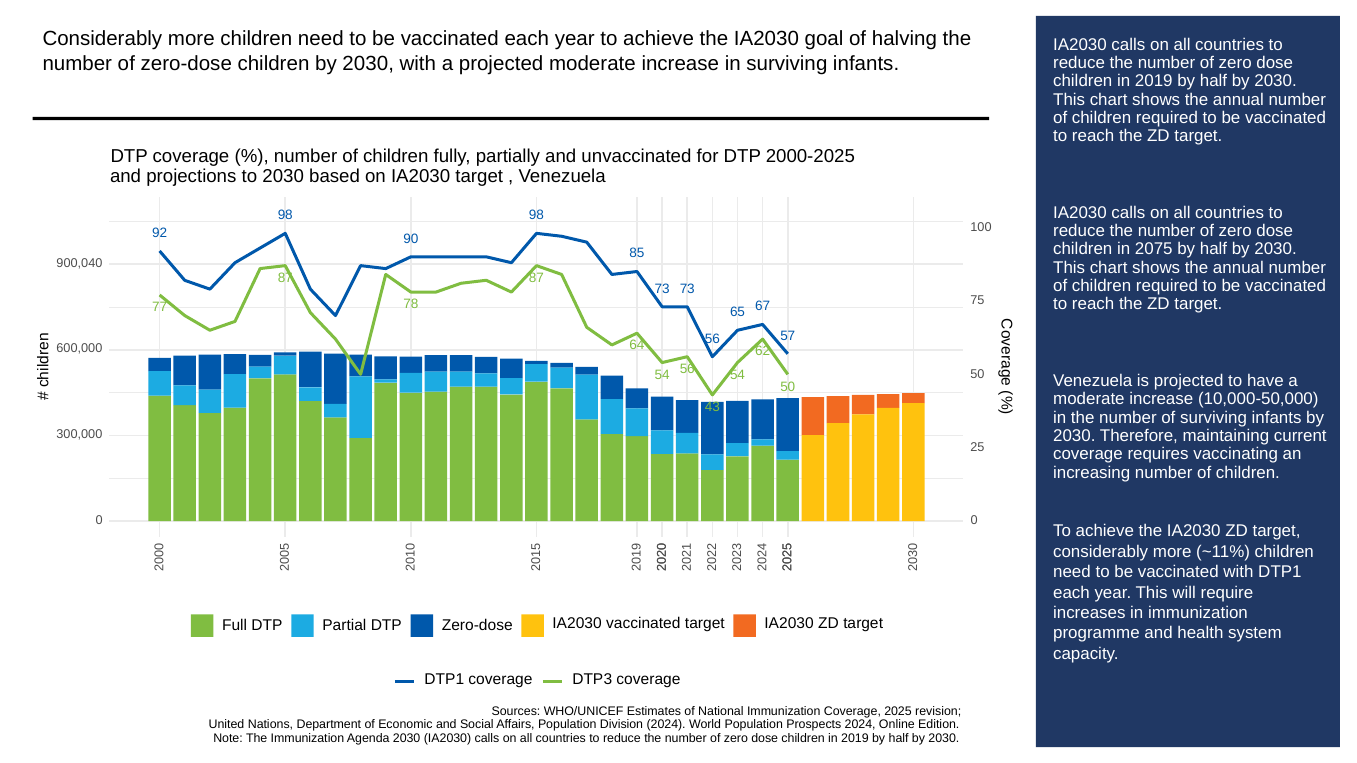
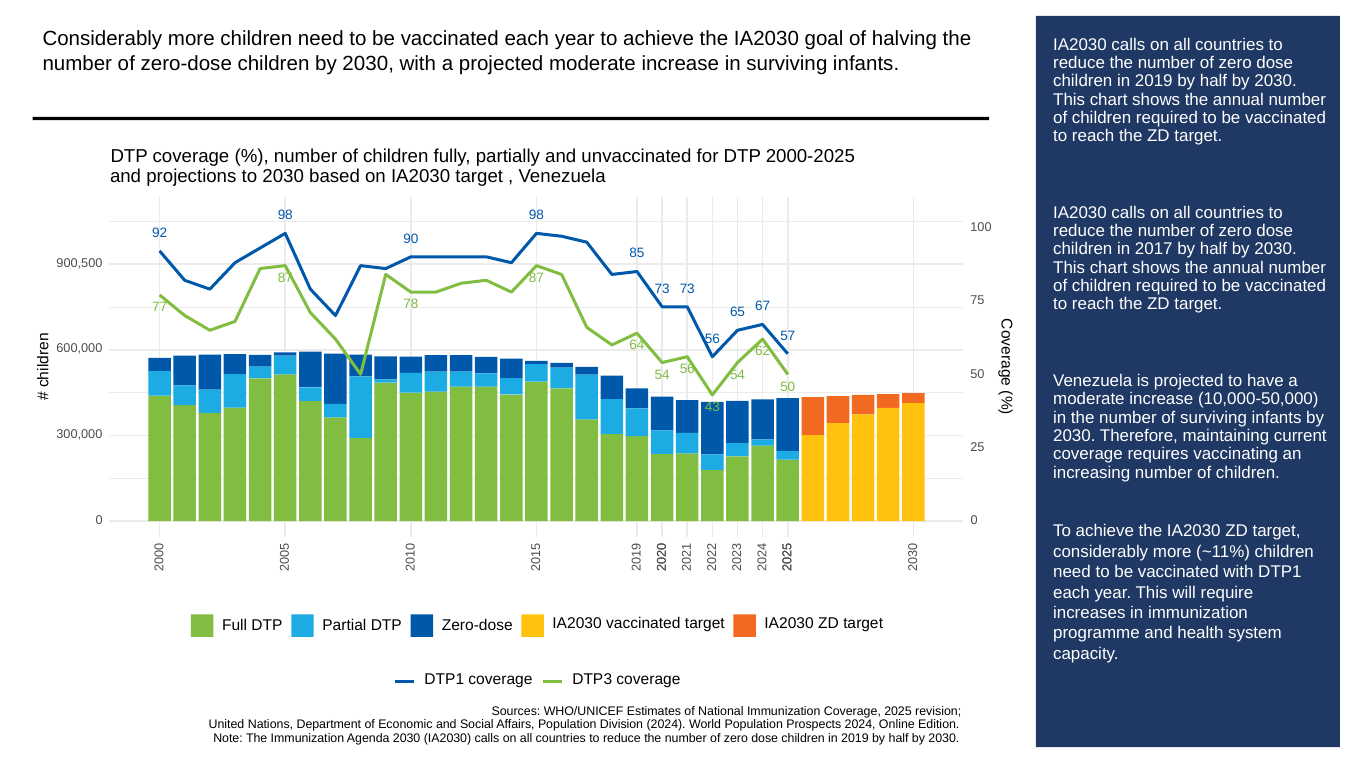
2075: 2075 -> 2017
900,040: 900,040 -> 900,500
